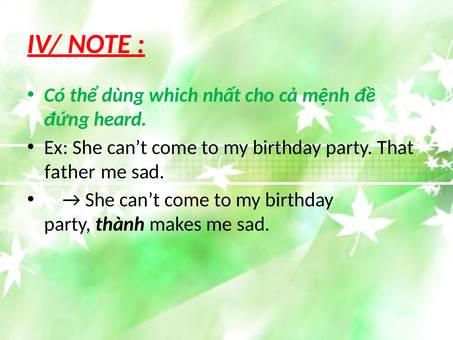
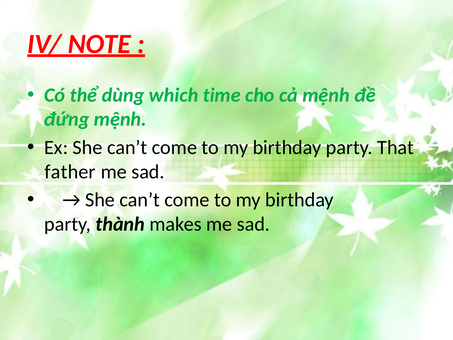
nhất: nhất -> time
đứng heard: heard -> mệnh
